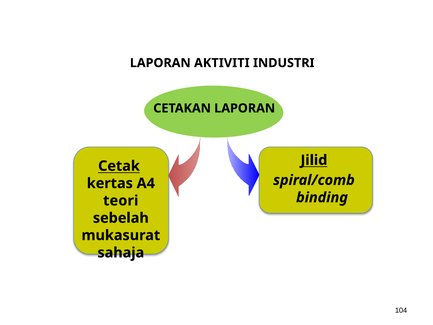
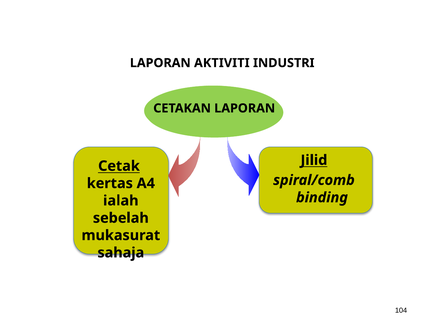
teori: teori -> ialah
